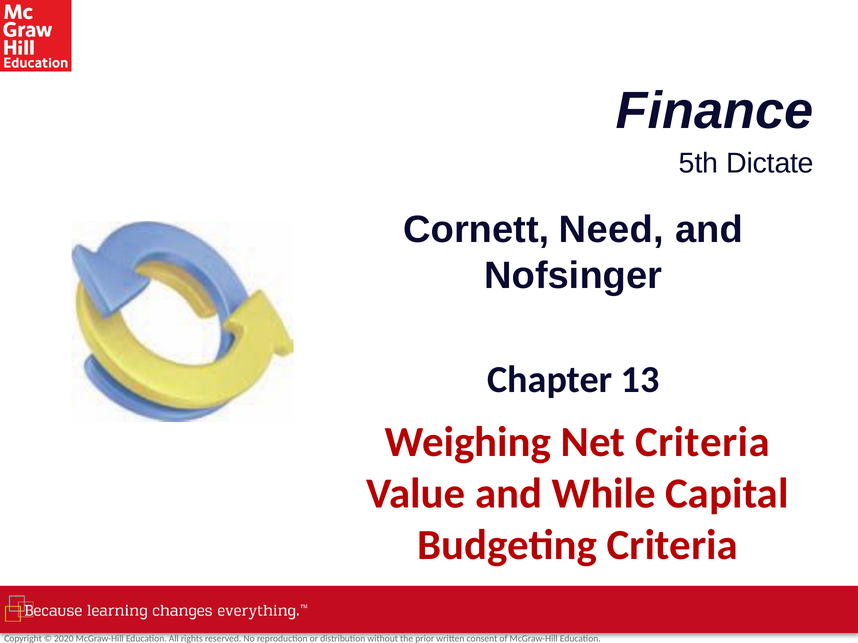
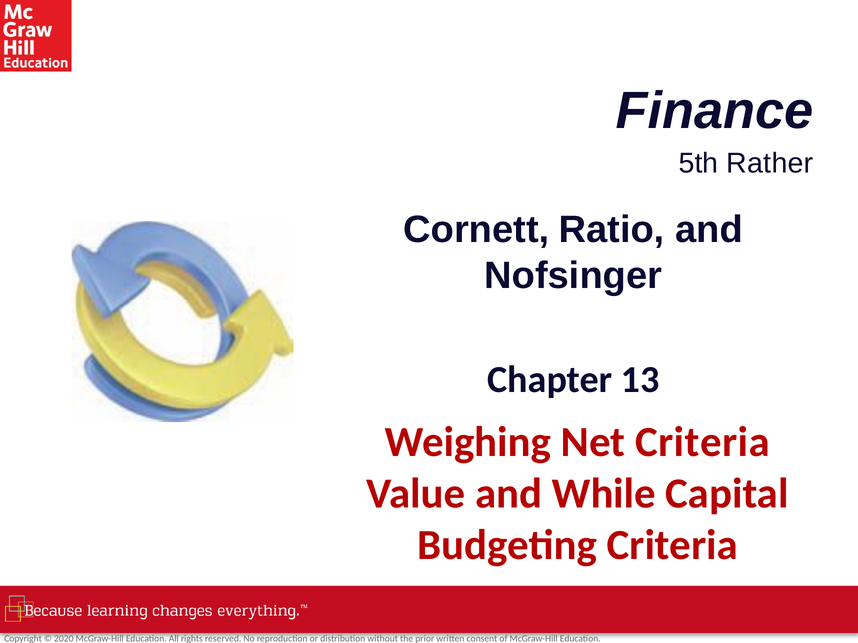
Dictate: Dictate -> Rather
Need: Need -> Ratio
